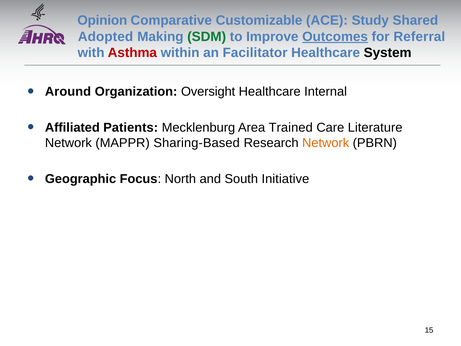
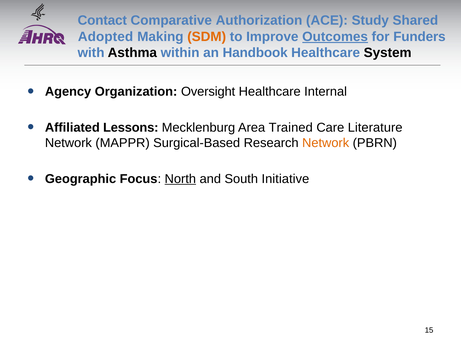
Opinion: Opinion -> Contact
Customizable: Customizable -> Authorization
SDM colour: green -> orange
Referral: Referral -> Funders
Asthma colour: red -> black
Facilitator: Facilitator -> Handbook
Around: Around -> Agency
Patients: Patients -> Lessons
Sharing-Based: Sharing-Based -> Surgical-Based
North underline: none -> present
